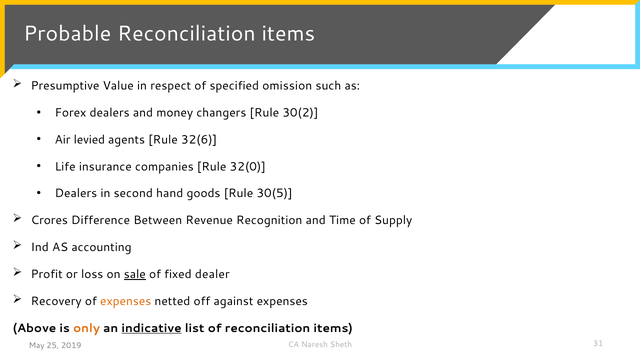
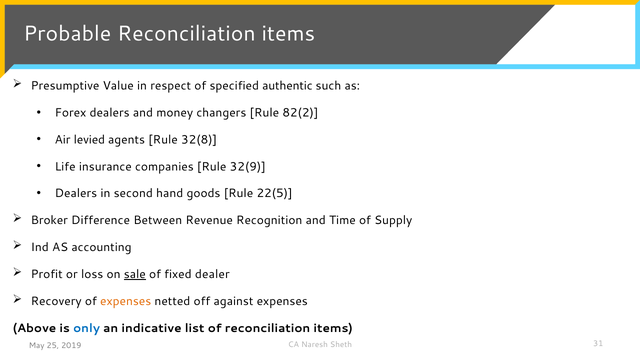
omission: omission -> authentic
30(2: 30(2 -> 82(2
32(6: 32(6 -> 32(8
32(0: 32(0 -> 32(9
30(5: 30(5 -> 22(5
Crores: Crores -> Broker
only colour: orange -> blue
indicative underline: present -> none
